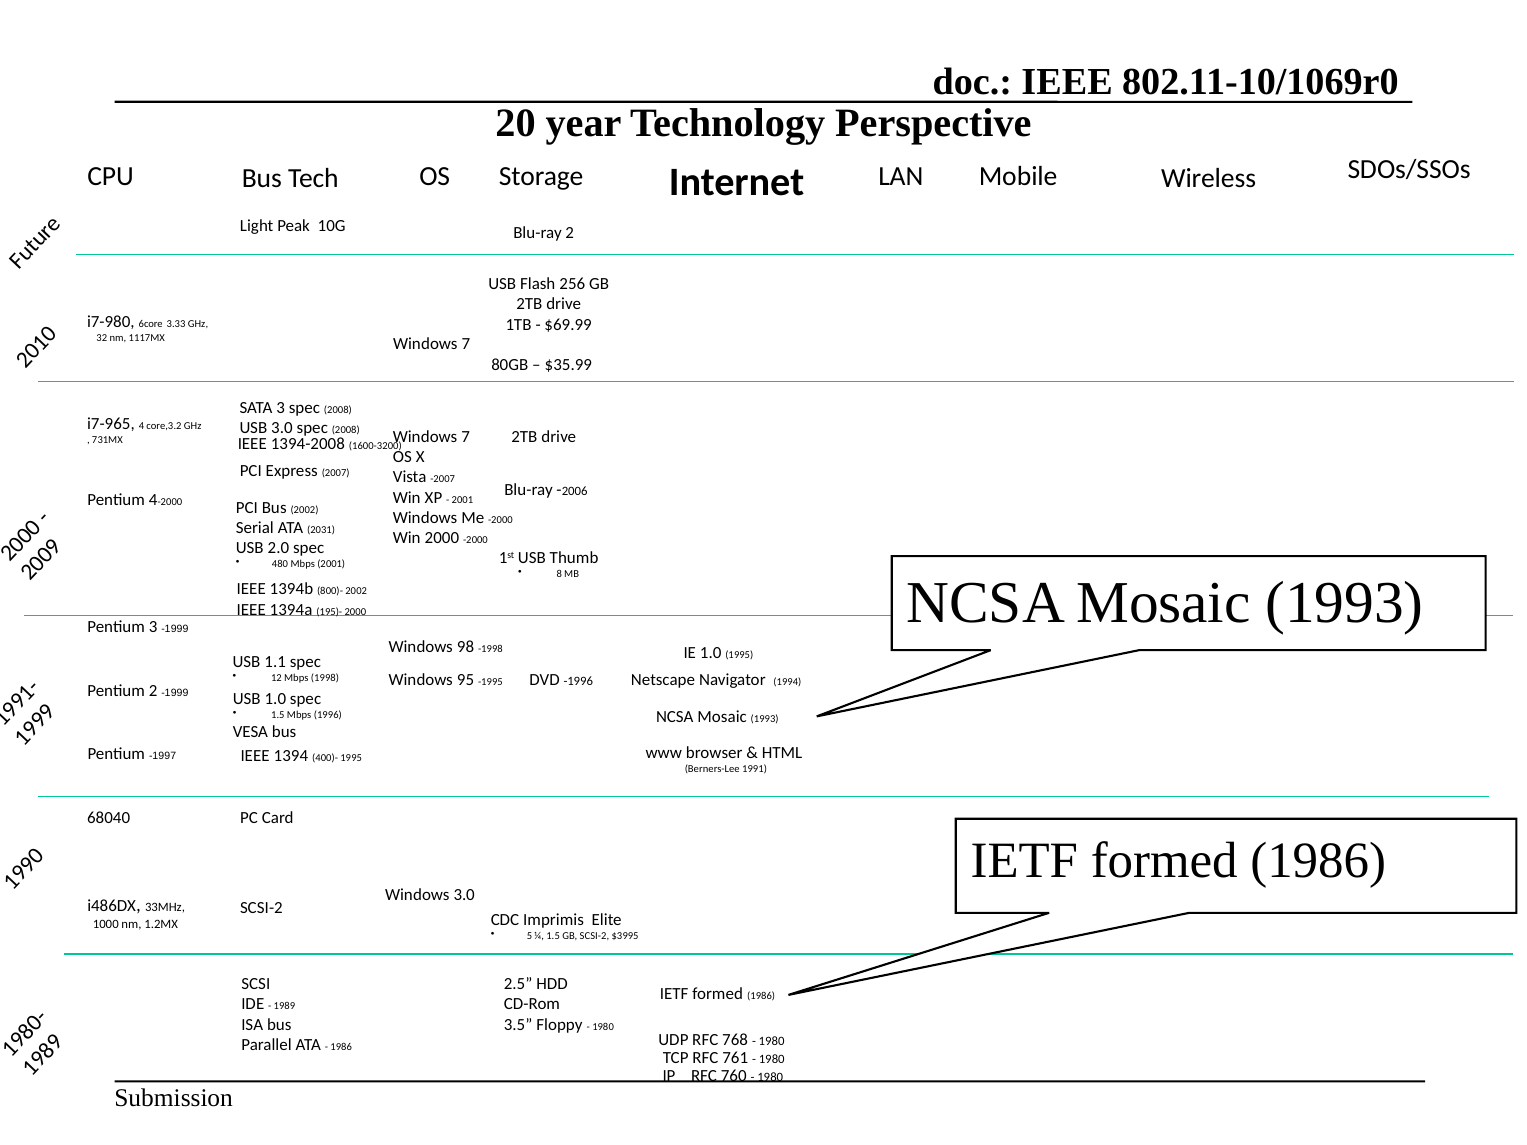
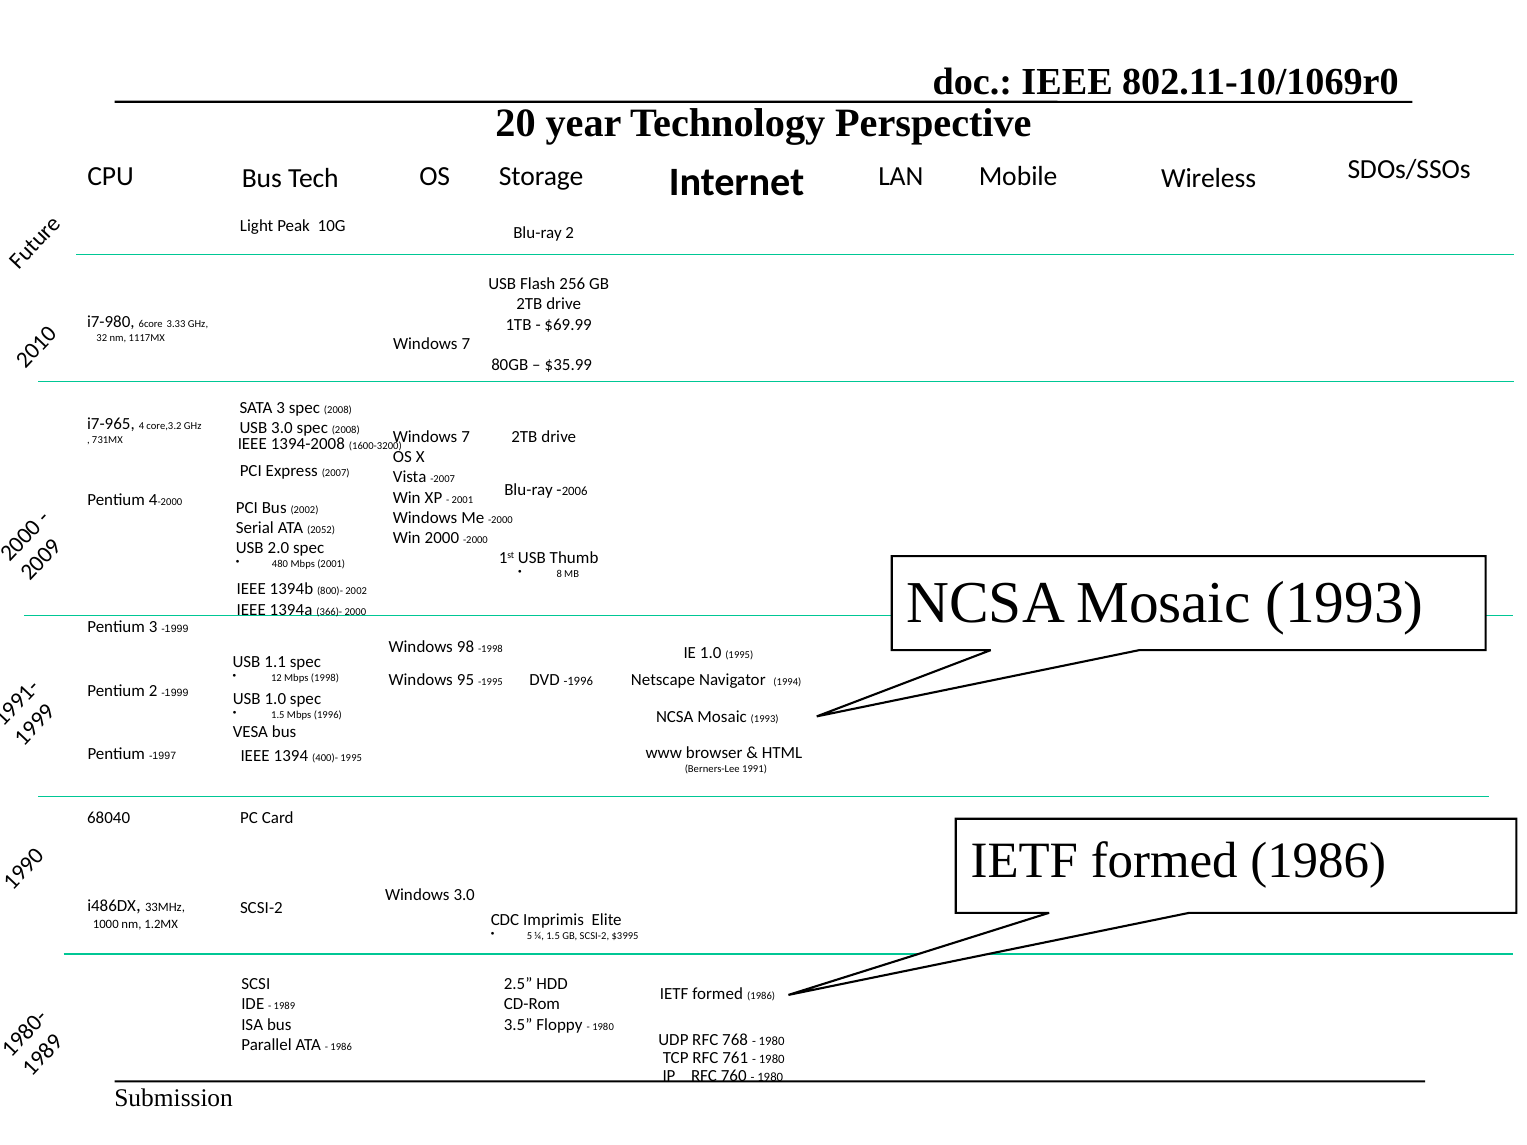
2031: 2031 -> 2052
195)-: 195)- -> 366)-
